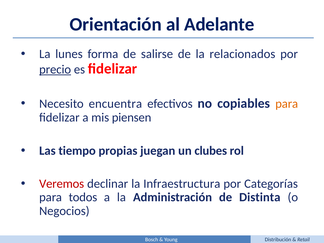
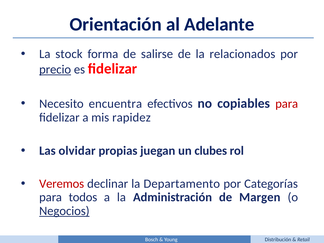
lunes: lunes -> stock
para at (287, 104) colour: orange -> red
piensen: piensen -> rapidez
tiempo: tiempo -> olvidar
Infraestructura: Infraestructura -> Departamento
Distinta: Distinta -> Margen
Negocios underline: none -> present
